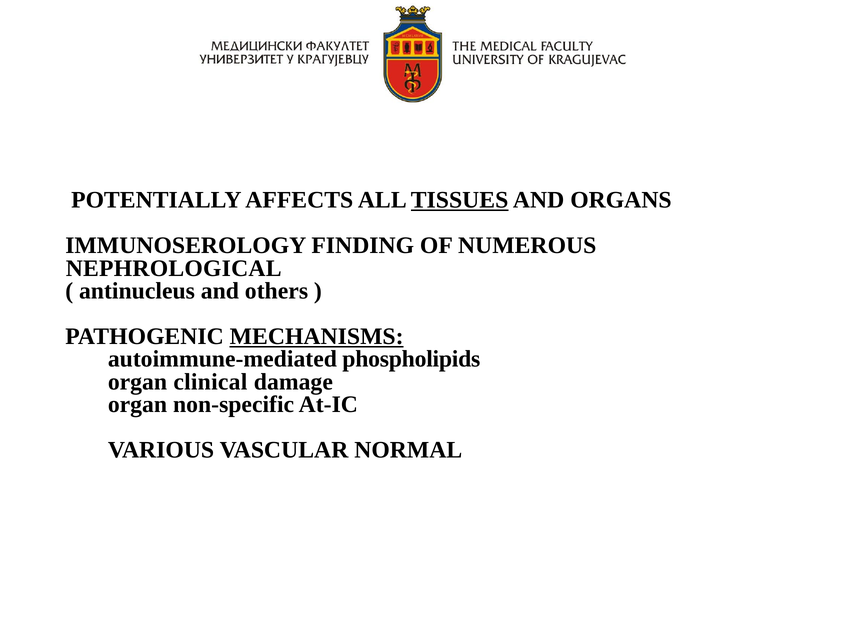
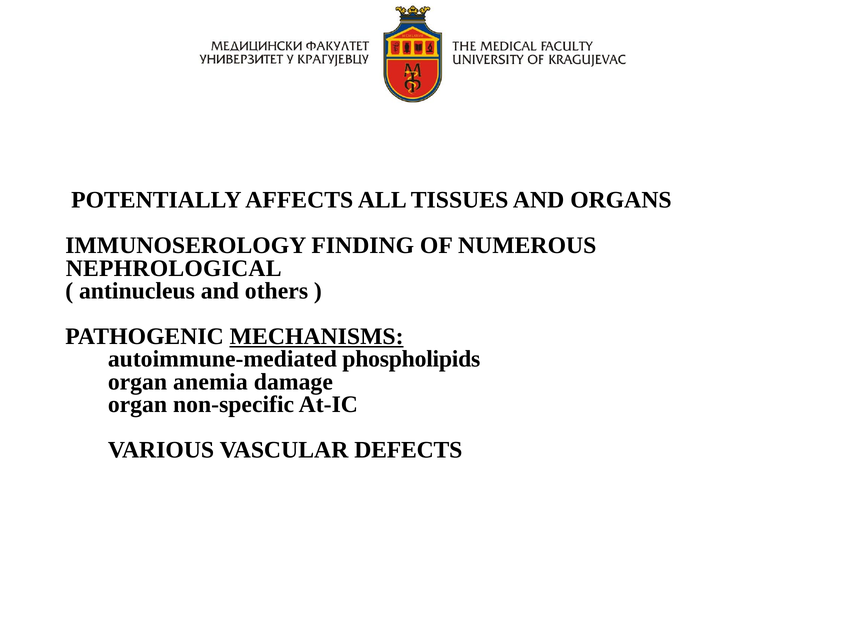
TISSUES underline: present -> none
clinical: clinical -> anemia
NORMAL: NORMAL -> DEFECTS
